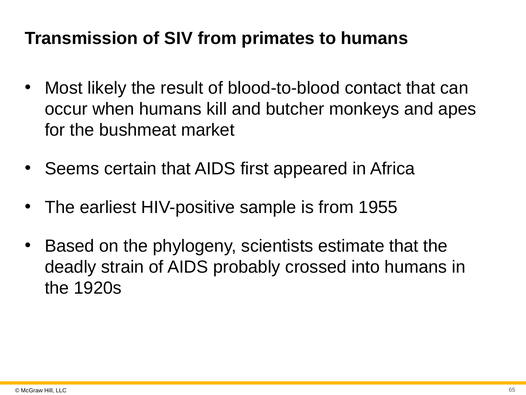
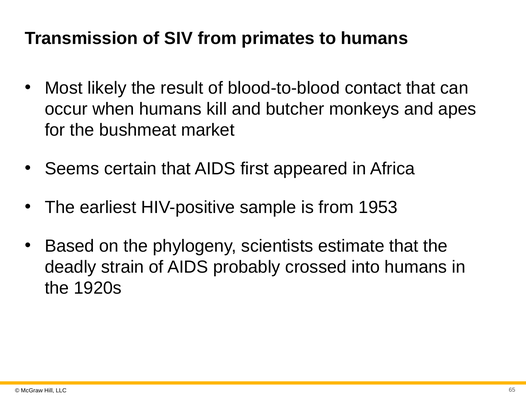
1955: 1955 -> 1953
